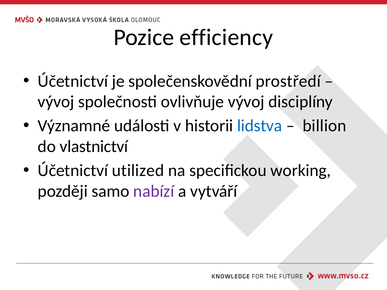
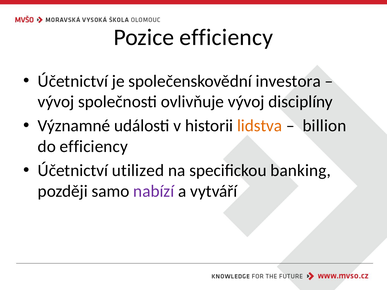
prostředí: prostředí -> investora
lidstva colour: blue -> orange
do vlastnictví: vlastnictví -> efficiency
working: working -> banking
